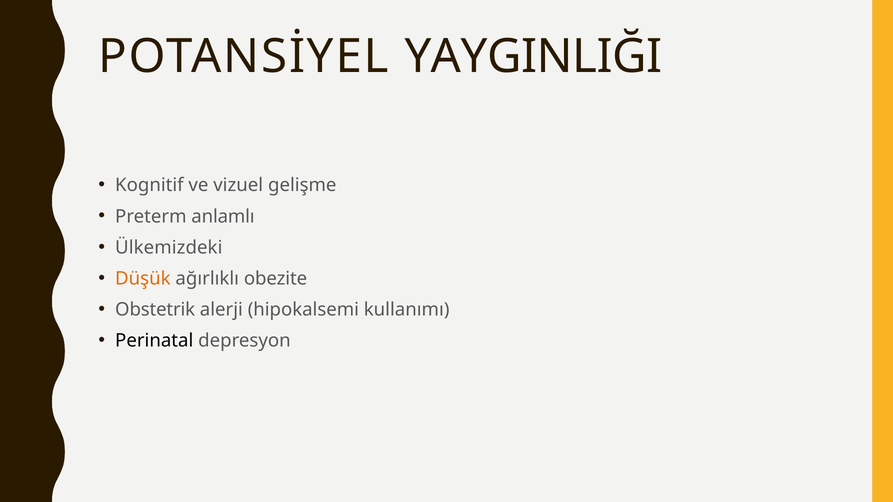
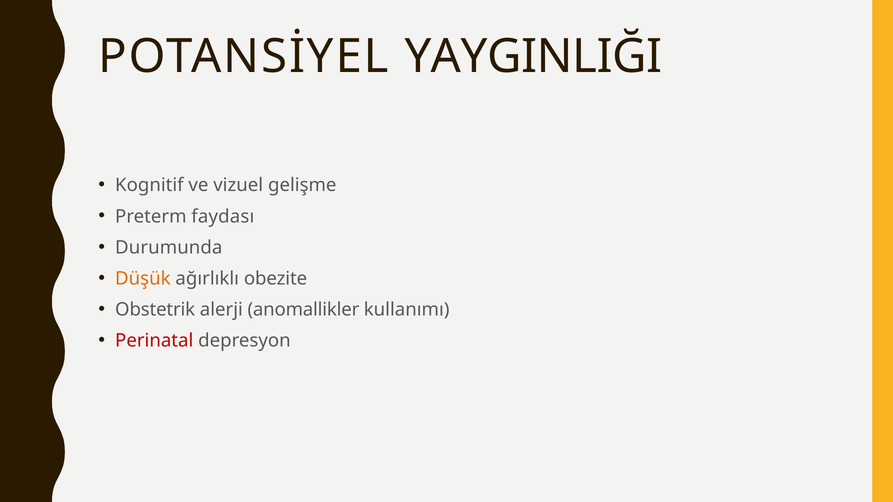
anlamlı: anlamlı -> faydası
Ülkemizdeki: Ülkemizdeki -> Durumunda
hipokalsemi: hipokalsemi -> anomallikler
Perinatal colour: black -> red
